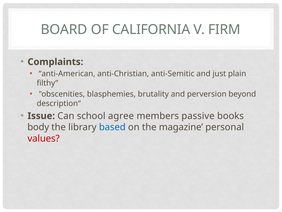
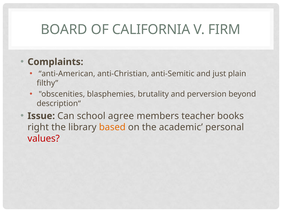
passive: passive -> teacher
body: body -> right
based colour: blue -> orange
magazine: magazine -> academic
